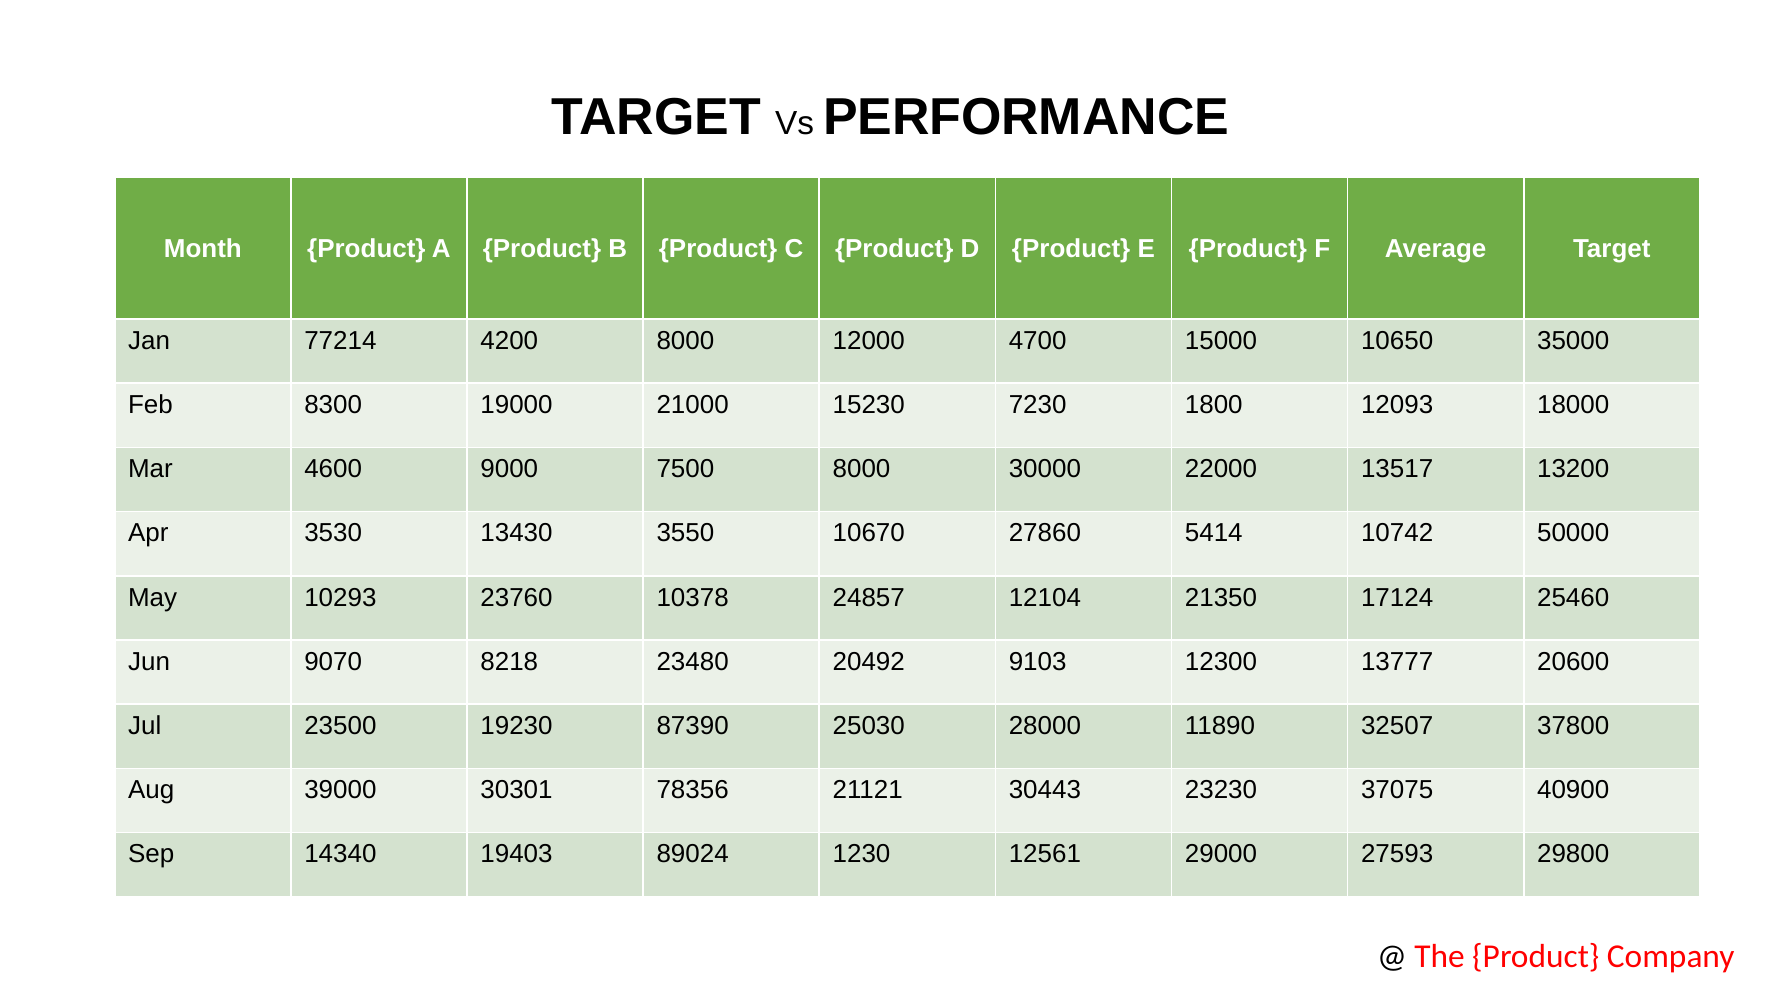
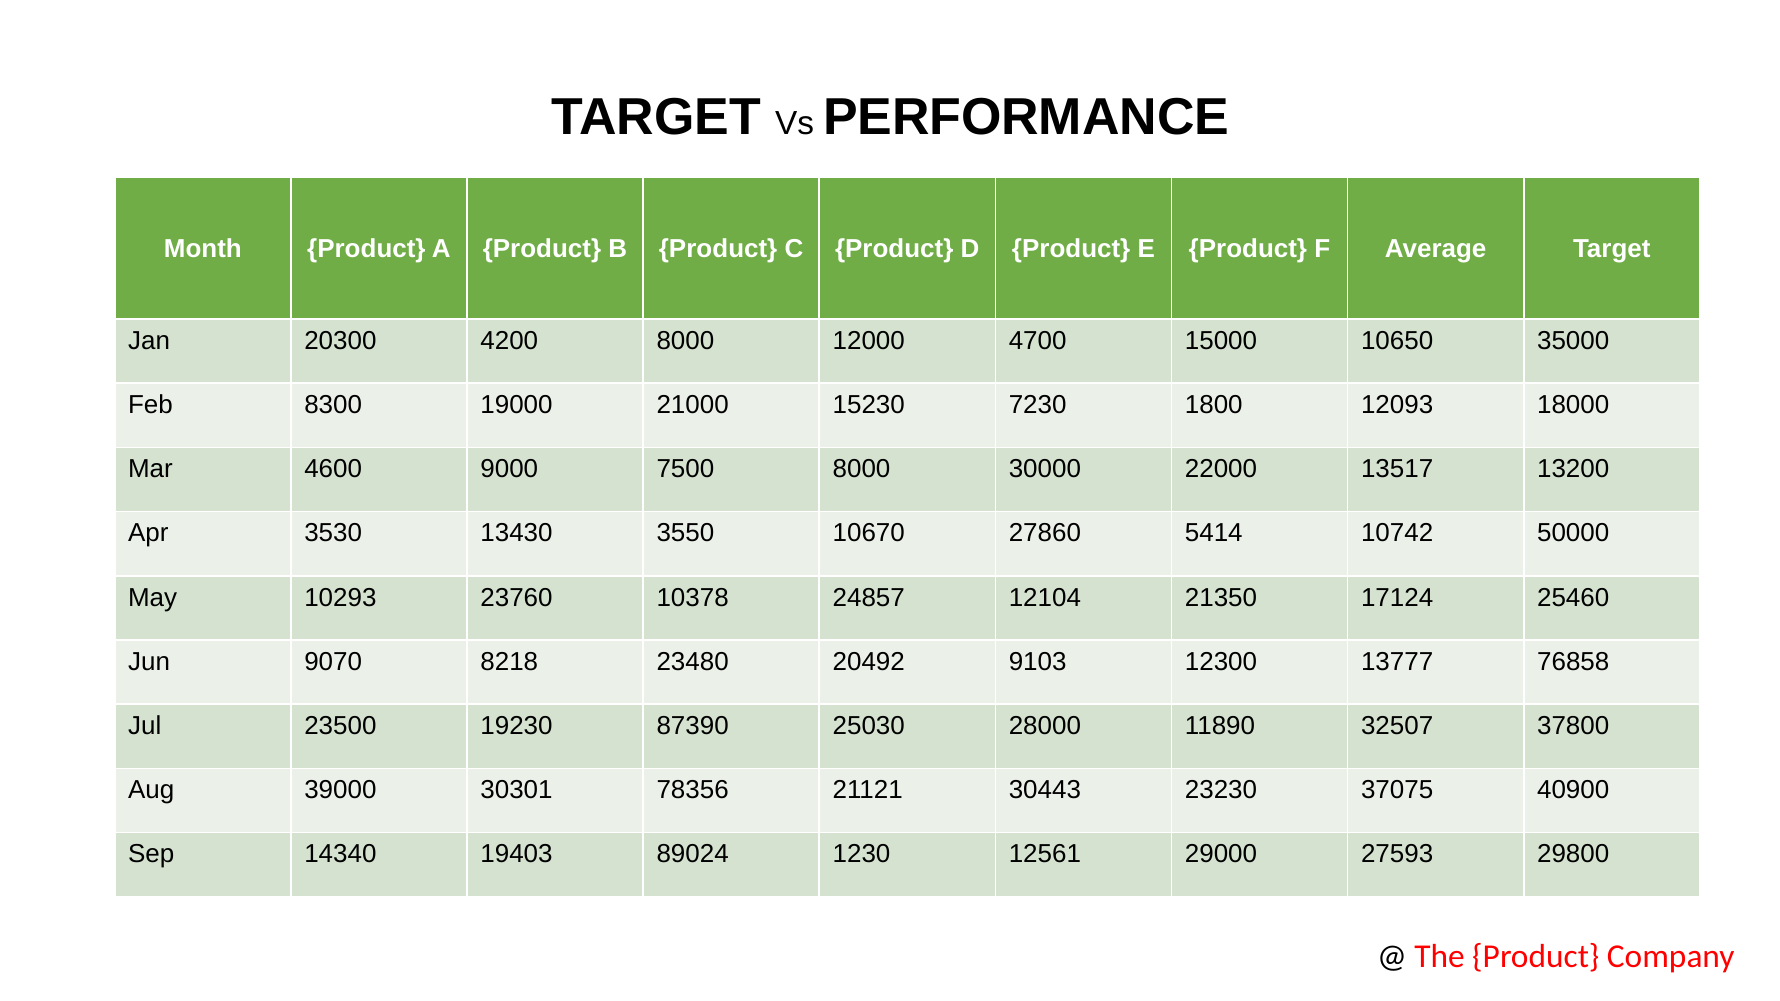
77214: 77214 -> 20300
20600: 20600 -> 76858
